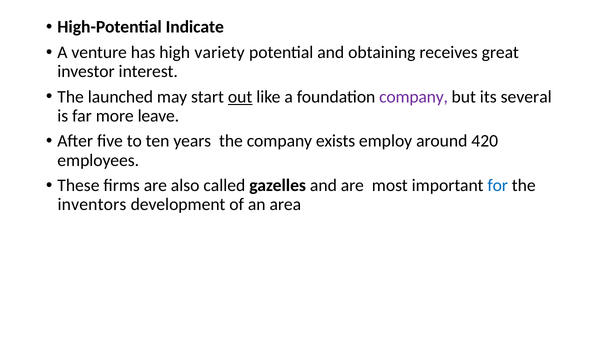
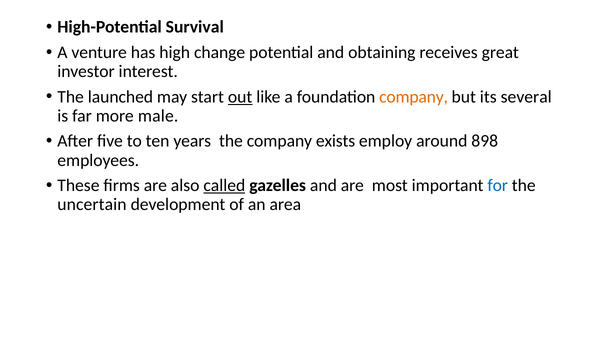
Indicate: Indicate -> Survival
variety: variety -> change
company at (414, 97) colour: purple -> orange
leave: leave -> male
420: 420 -> 898
called underline: none -> present
inventors: inventors -> uncertain
